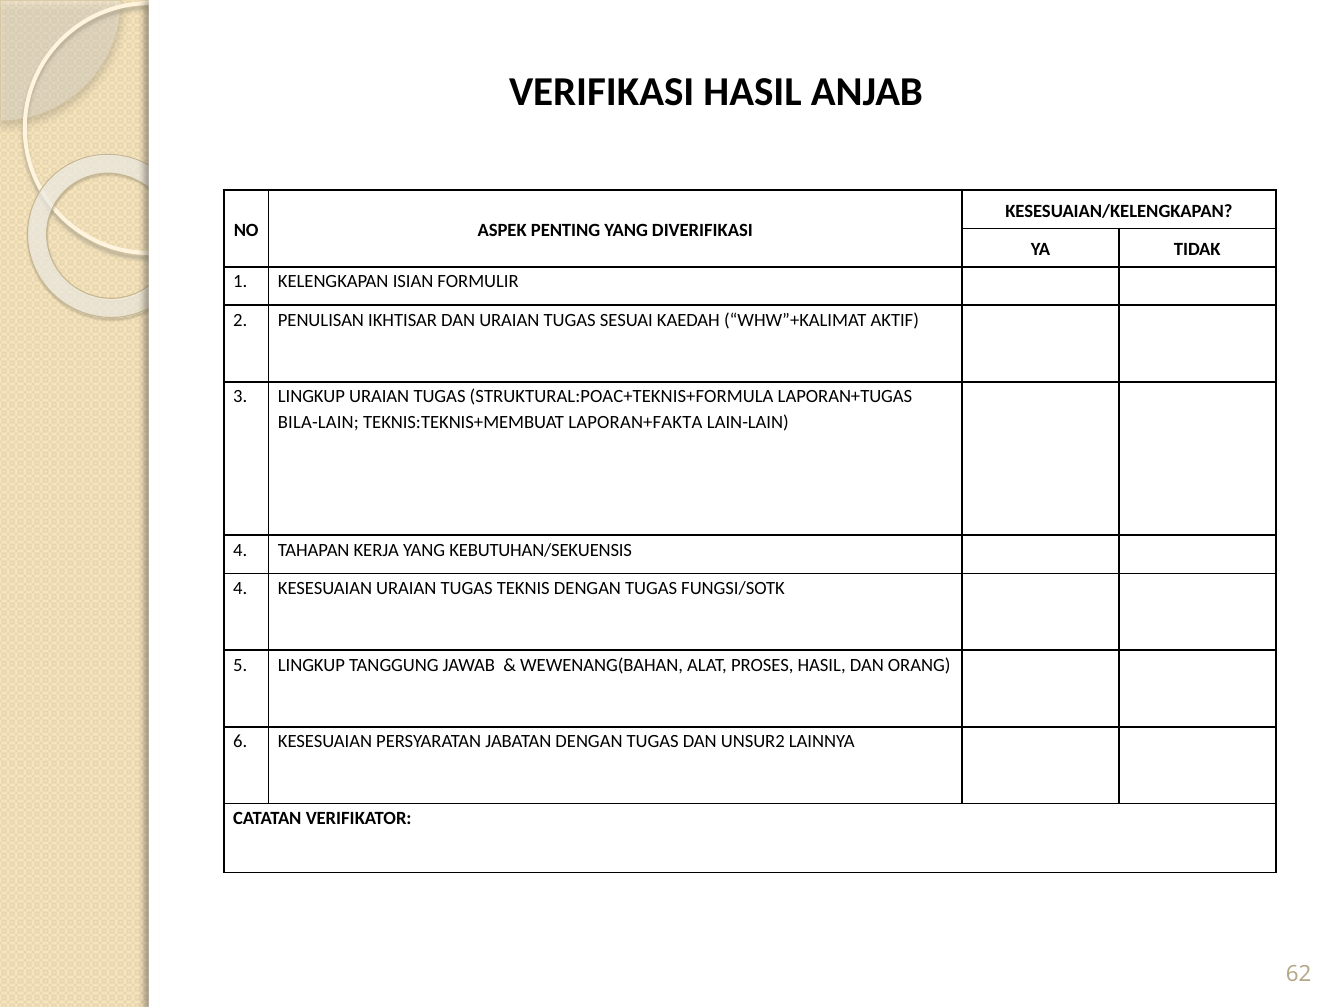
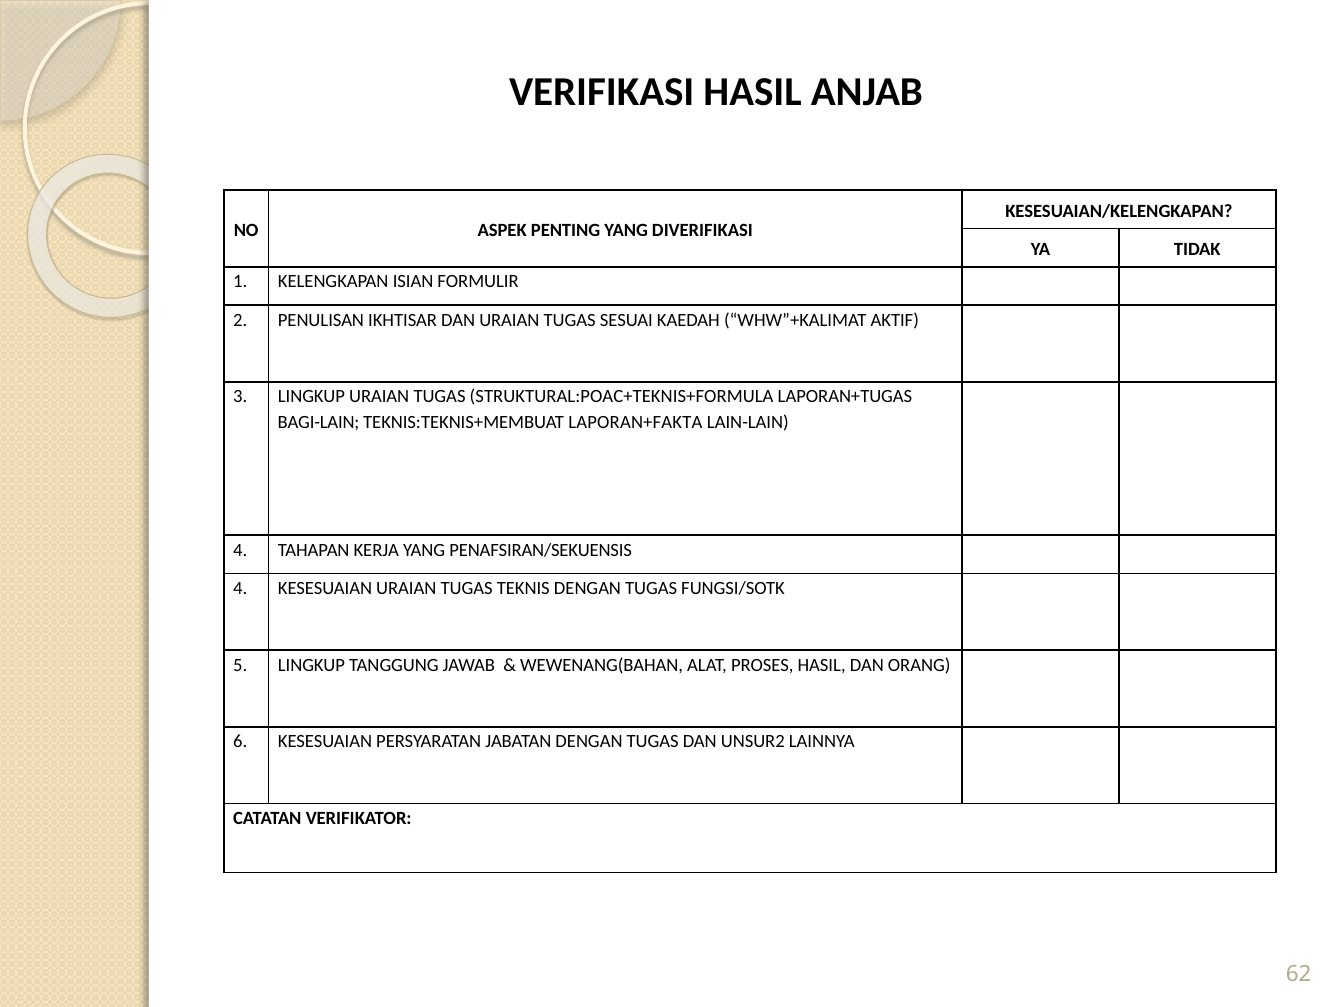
BILA-LAIN: BILA-LAIN -> BAGI-LAIN
KEBUTUHAN/SEKUENSIS: KEBUTUHAN/SEKUENSIS -> PENAFSIRAN/SEKUENSIS
